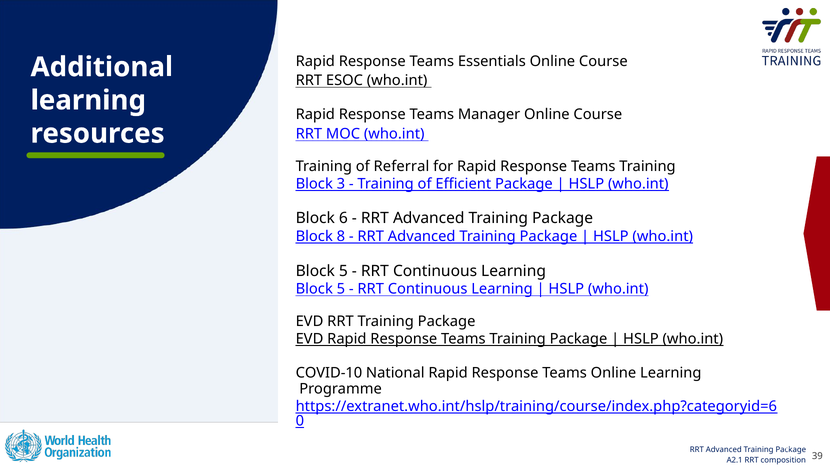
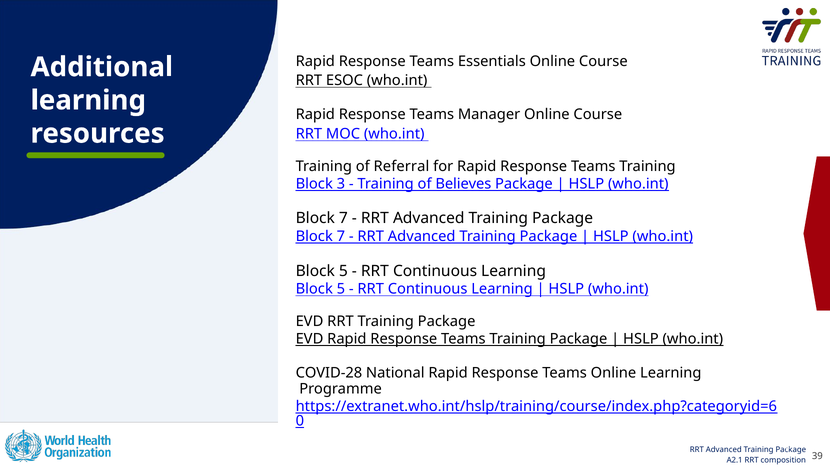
Efficient: Efficient -> Believes
6 at (343, 218): 6 -> 7
8 at (341, 236): 8 -> 7
COVID-10: COVID-10 -> COVID-28
